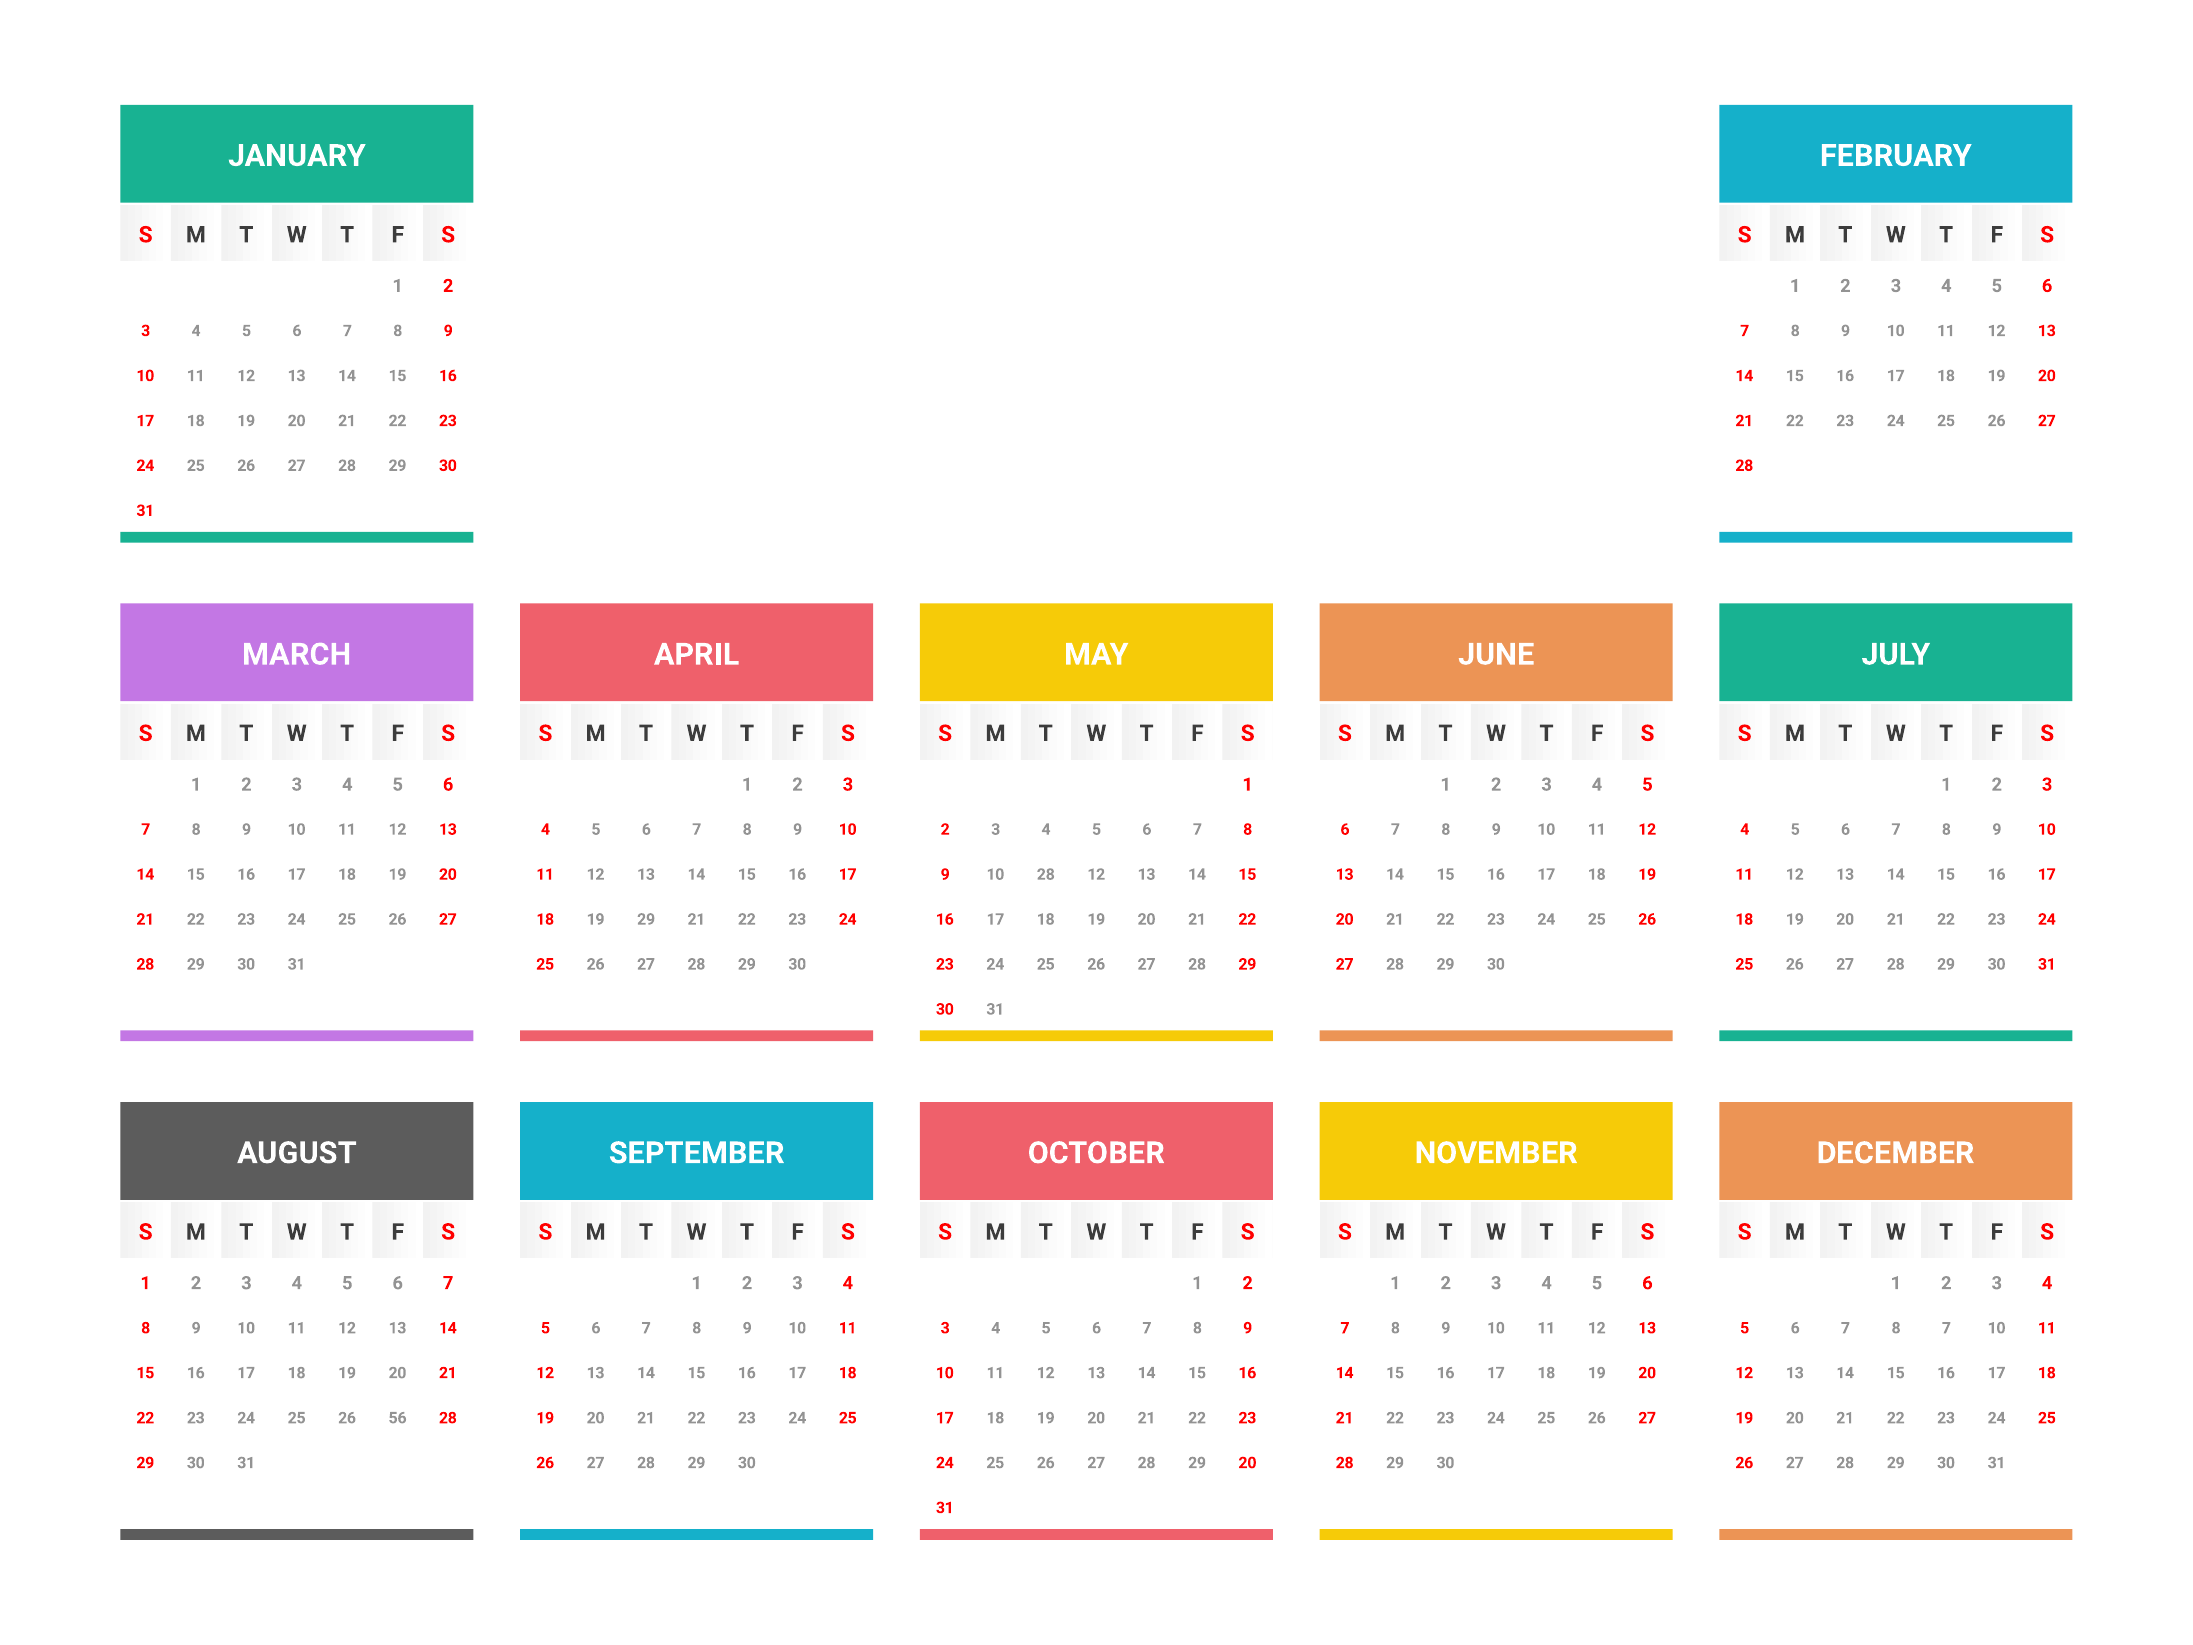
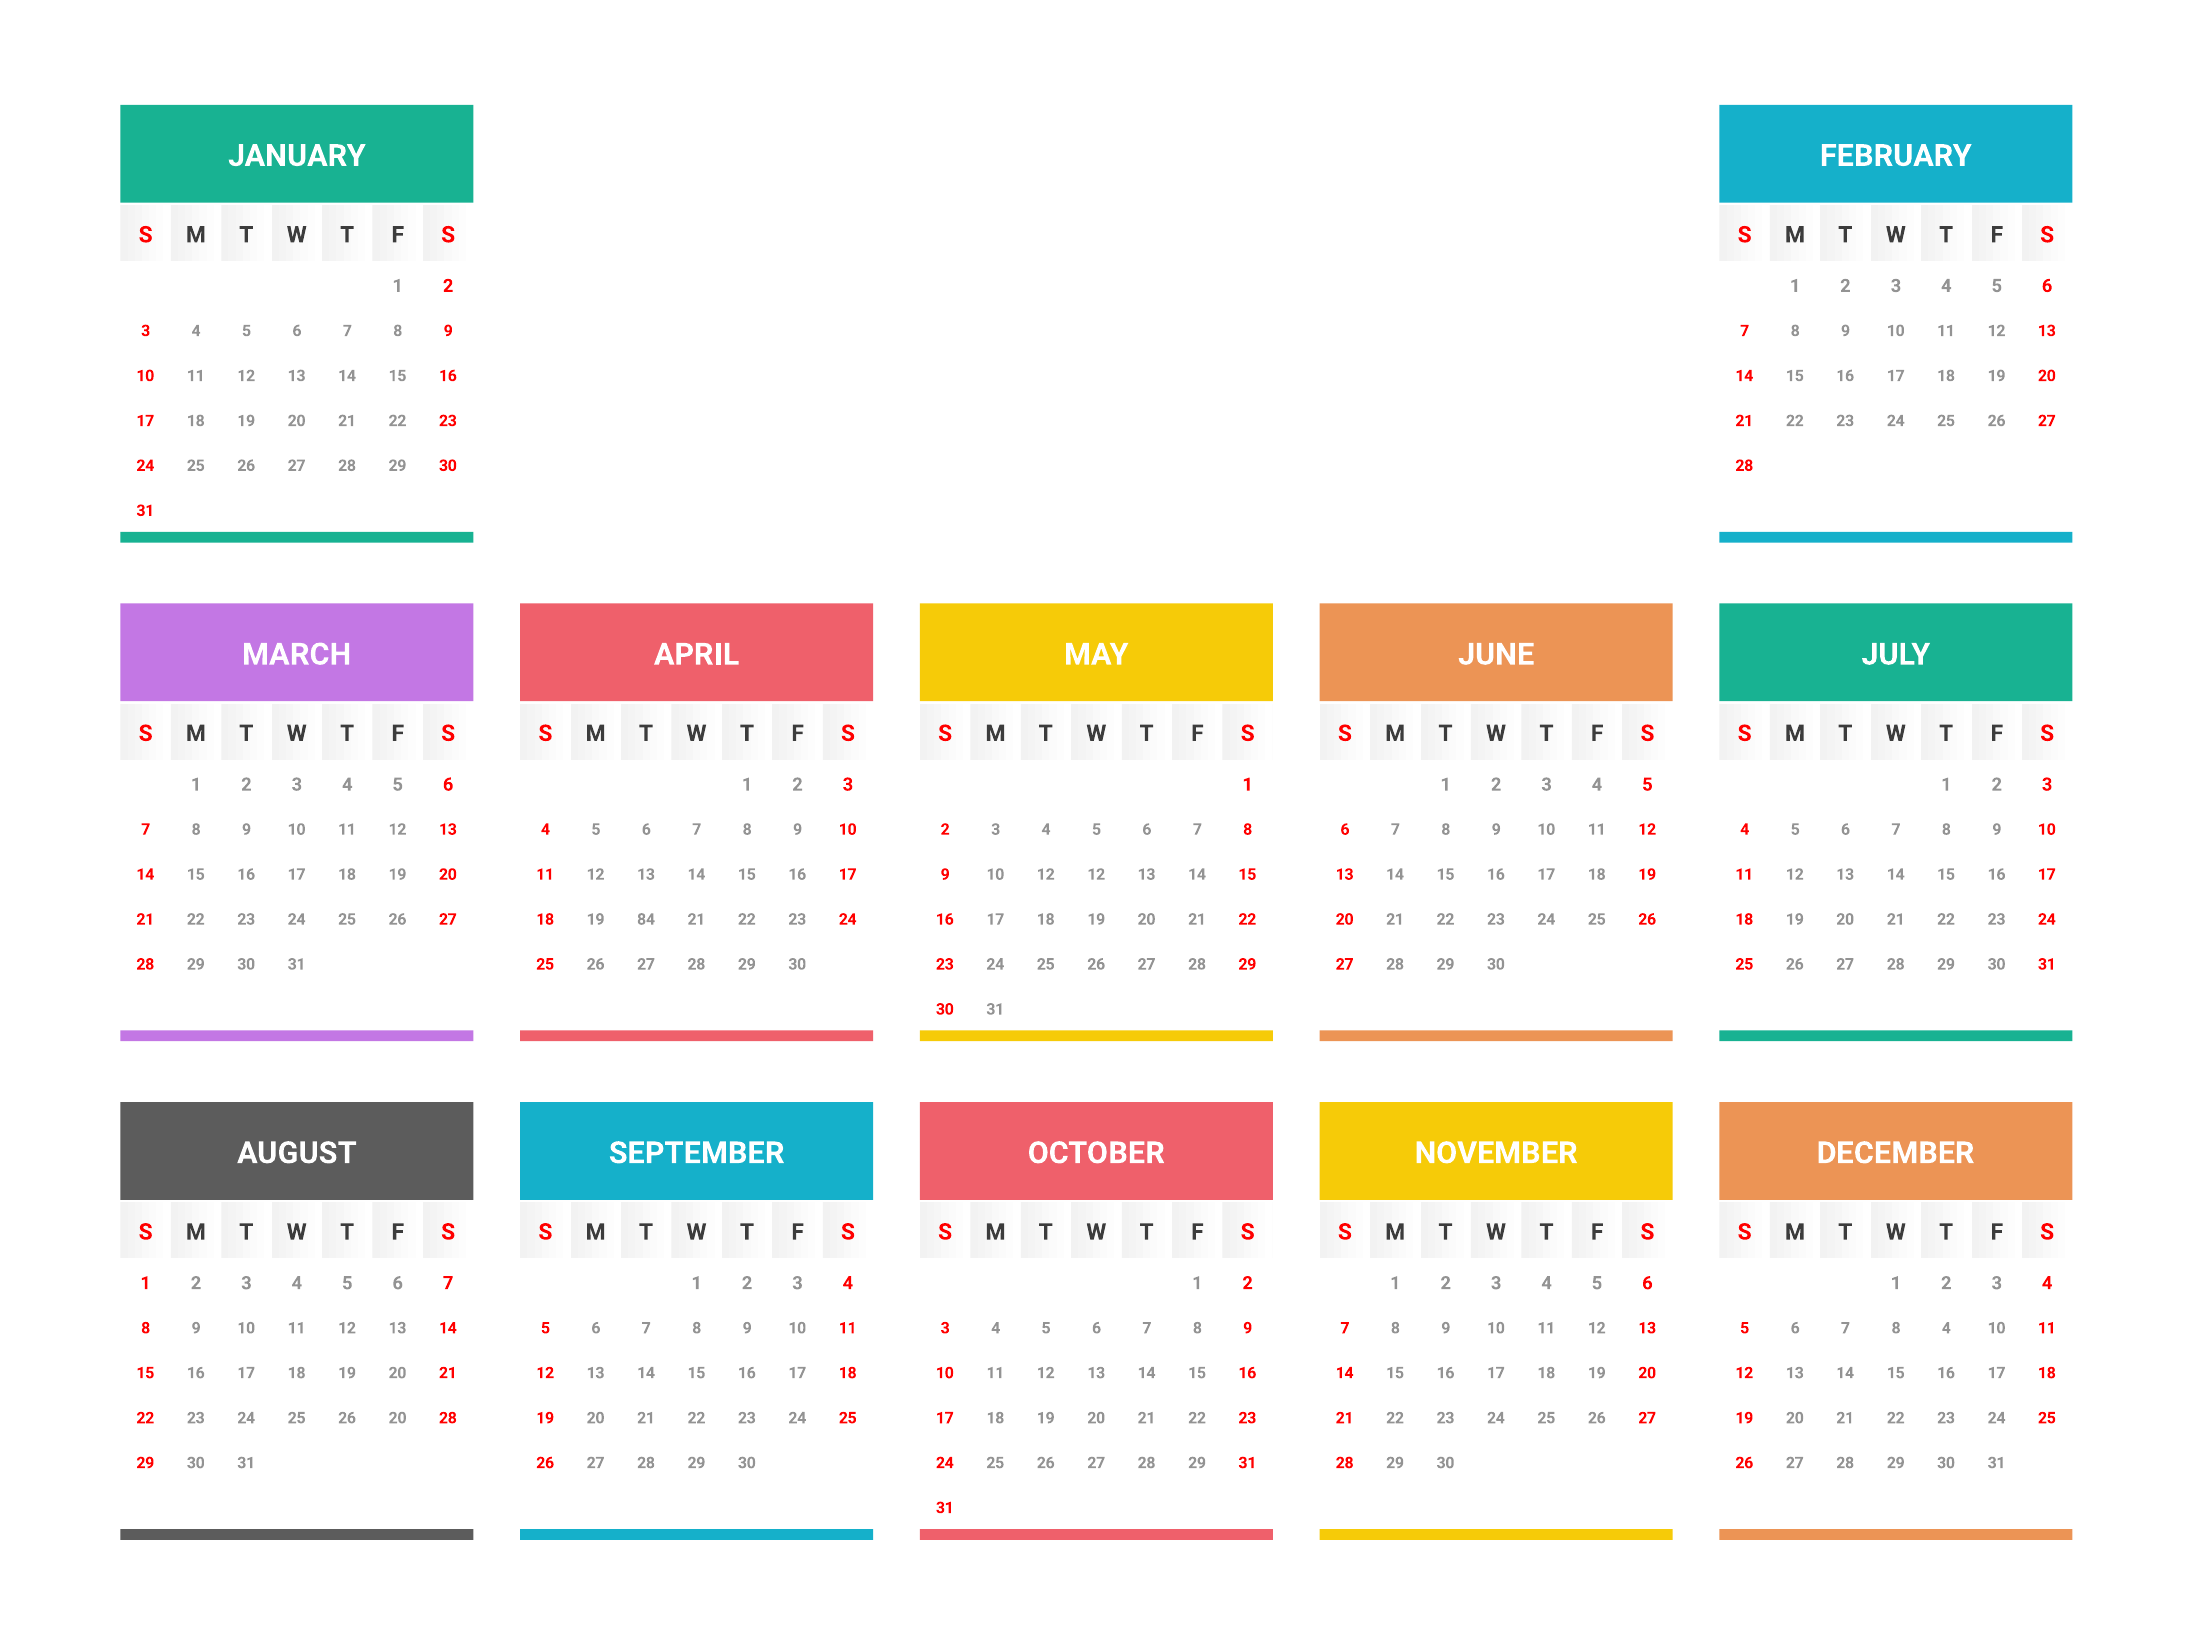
10 28: 28 -> 12
19 29: 29 -> 84
8 7: 7 -> 4
26 56: 56 -> 20
25 20: 20 -> 31
